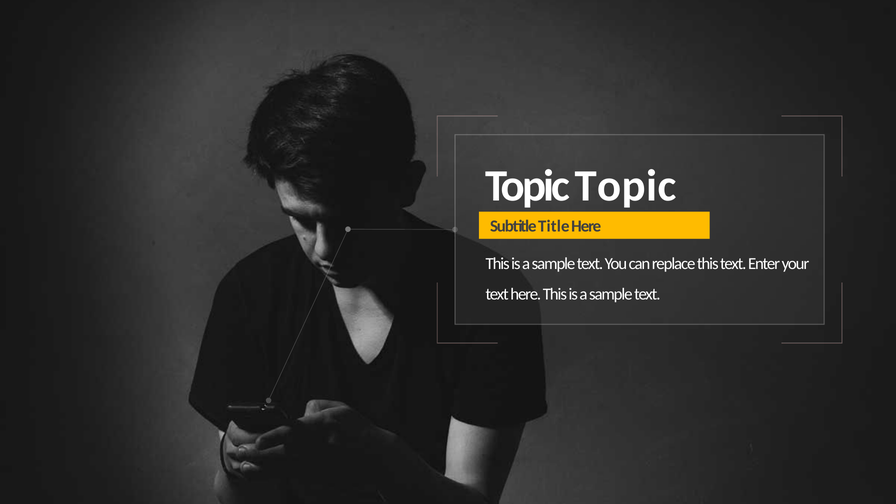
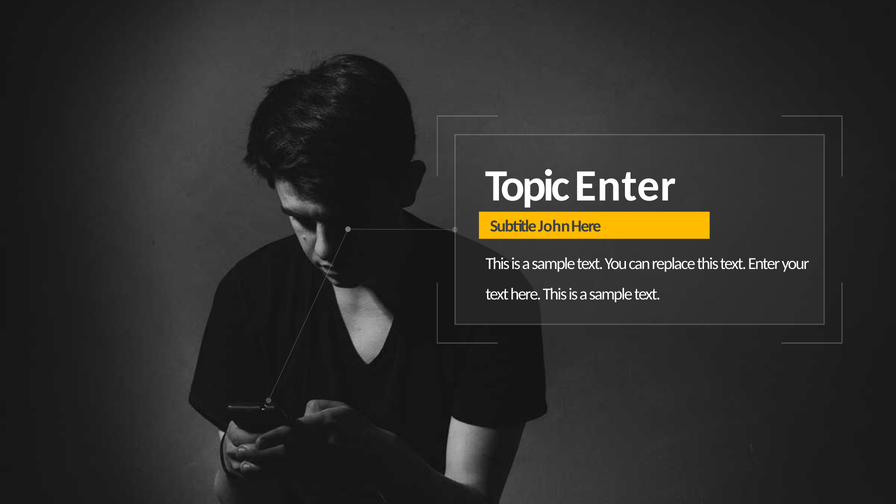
Topic Topic: Topic -> Enter
Title: Title -> John
